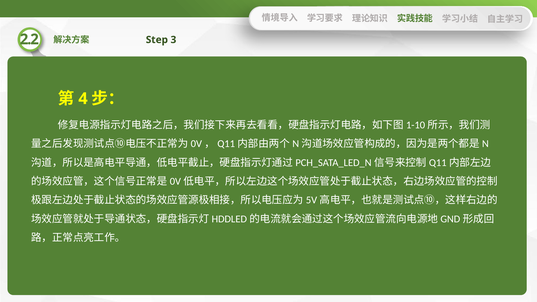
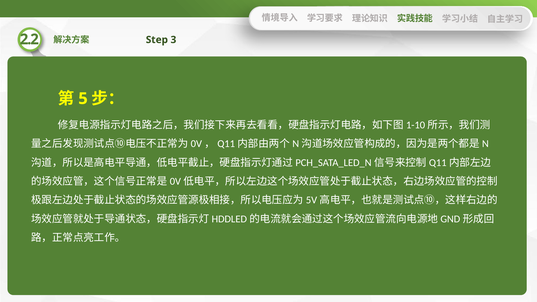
4: 4 -> 5
